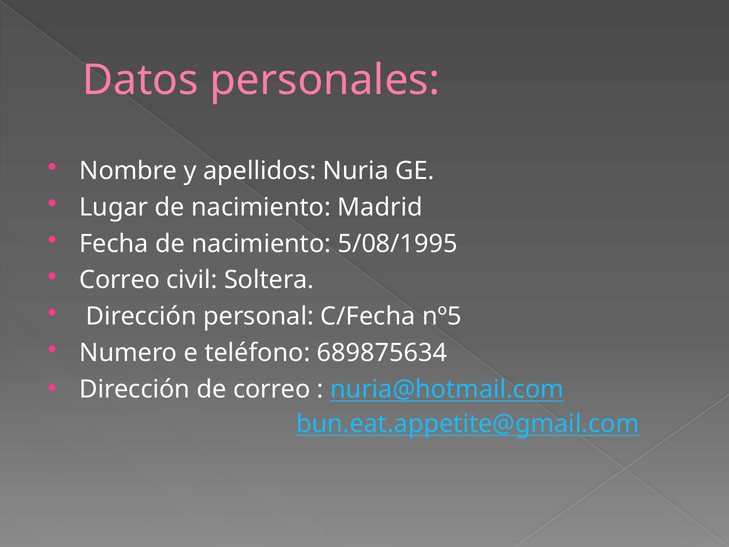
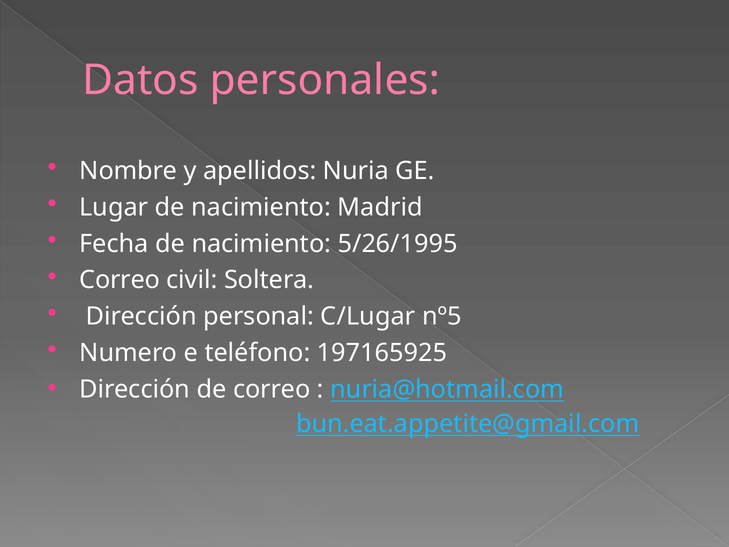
5/08/1995: 5/08/1995 -> 5/26/1995
C/Fecha: C/Fecha -> C/Lugar
689875634: 689875634 -> 197165925
